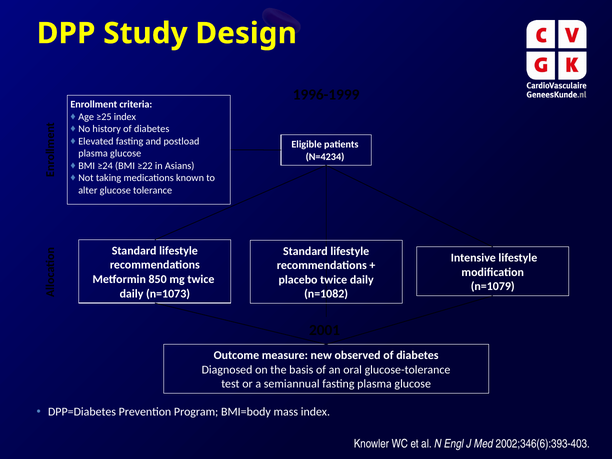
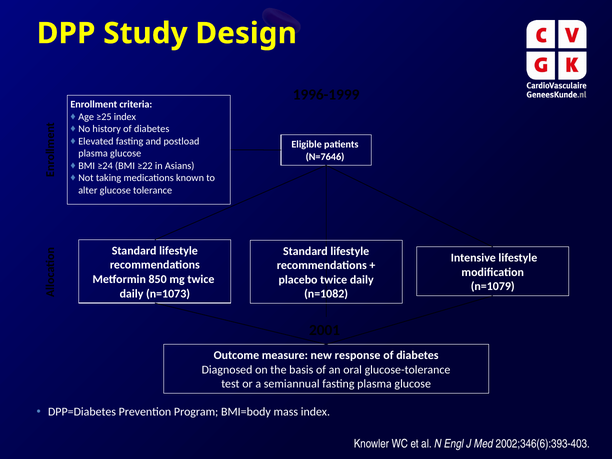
N=4234: N=4234 -> N=7646
observed: observed -> response
